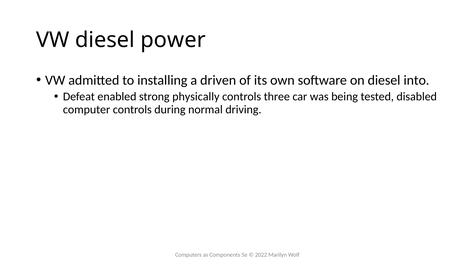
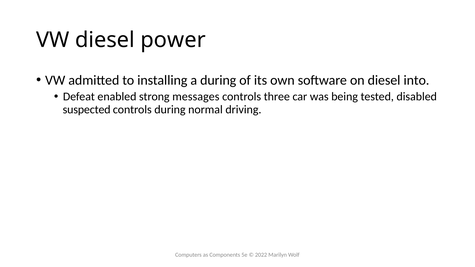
a driven: driven -> during
physically: physically -> messages
computer: computer -> suspected
